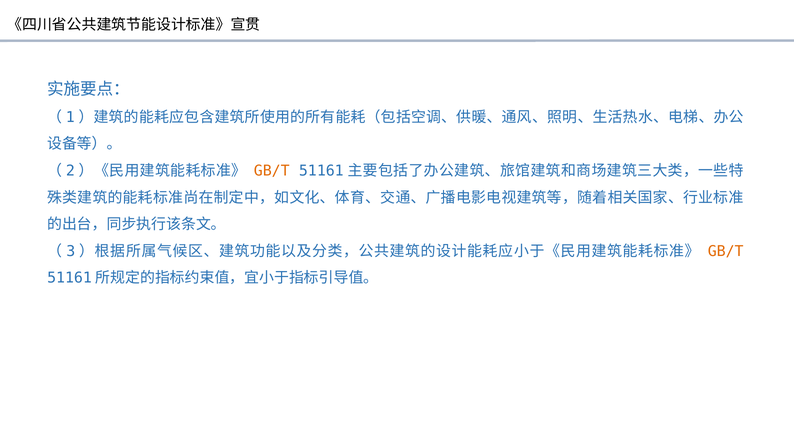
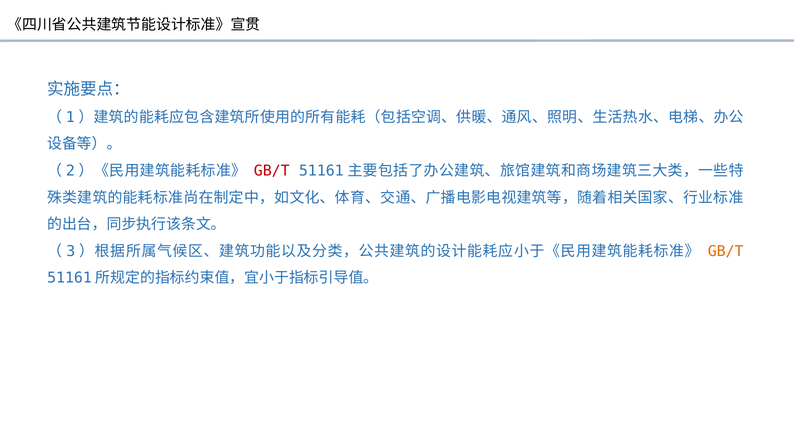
GB/T at (272, 171) colour: orange -> red
